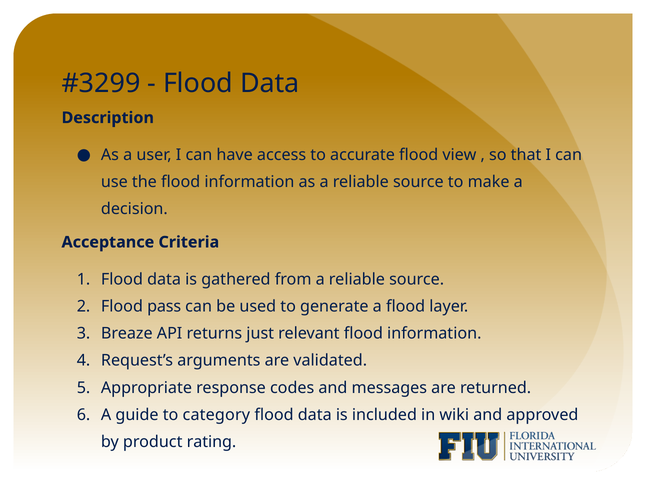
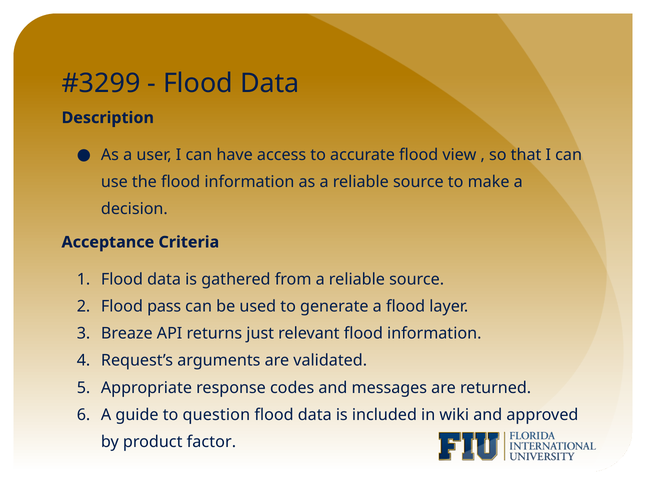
category: category -> question
rating: rating -> factor
